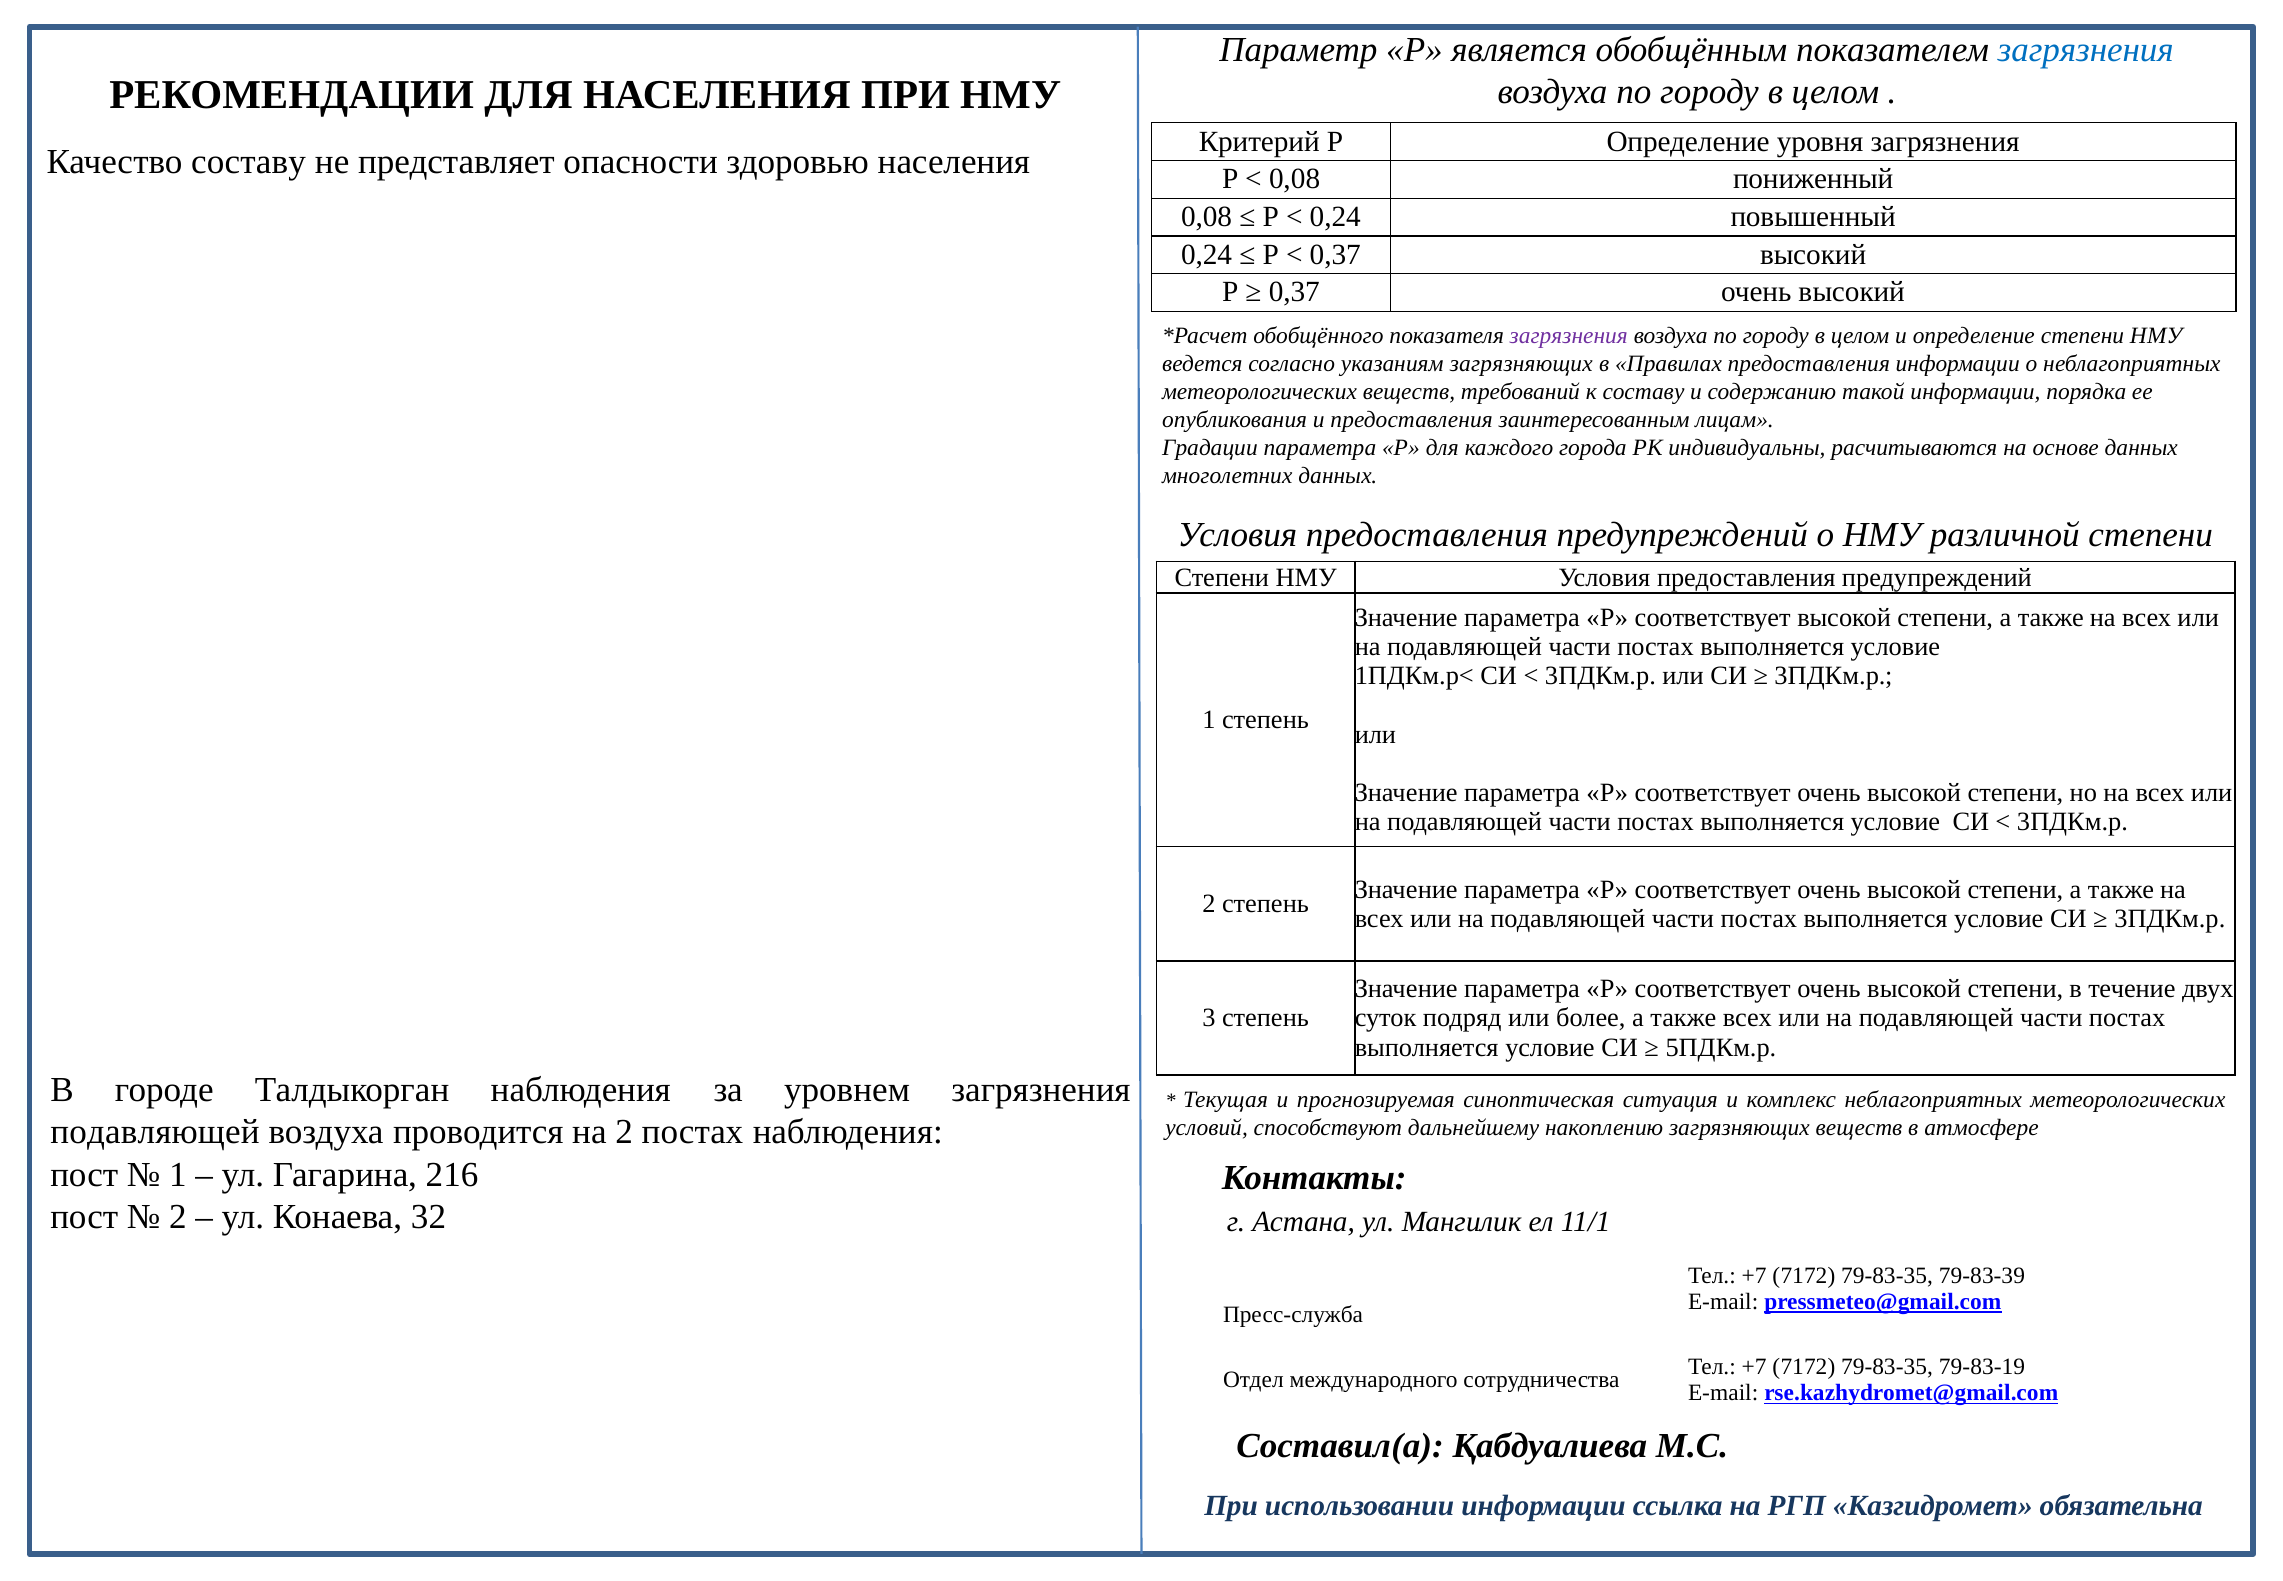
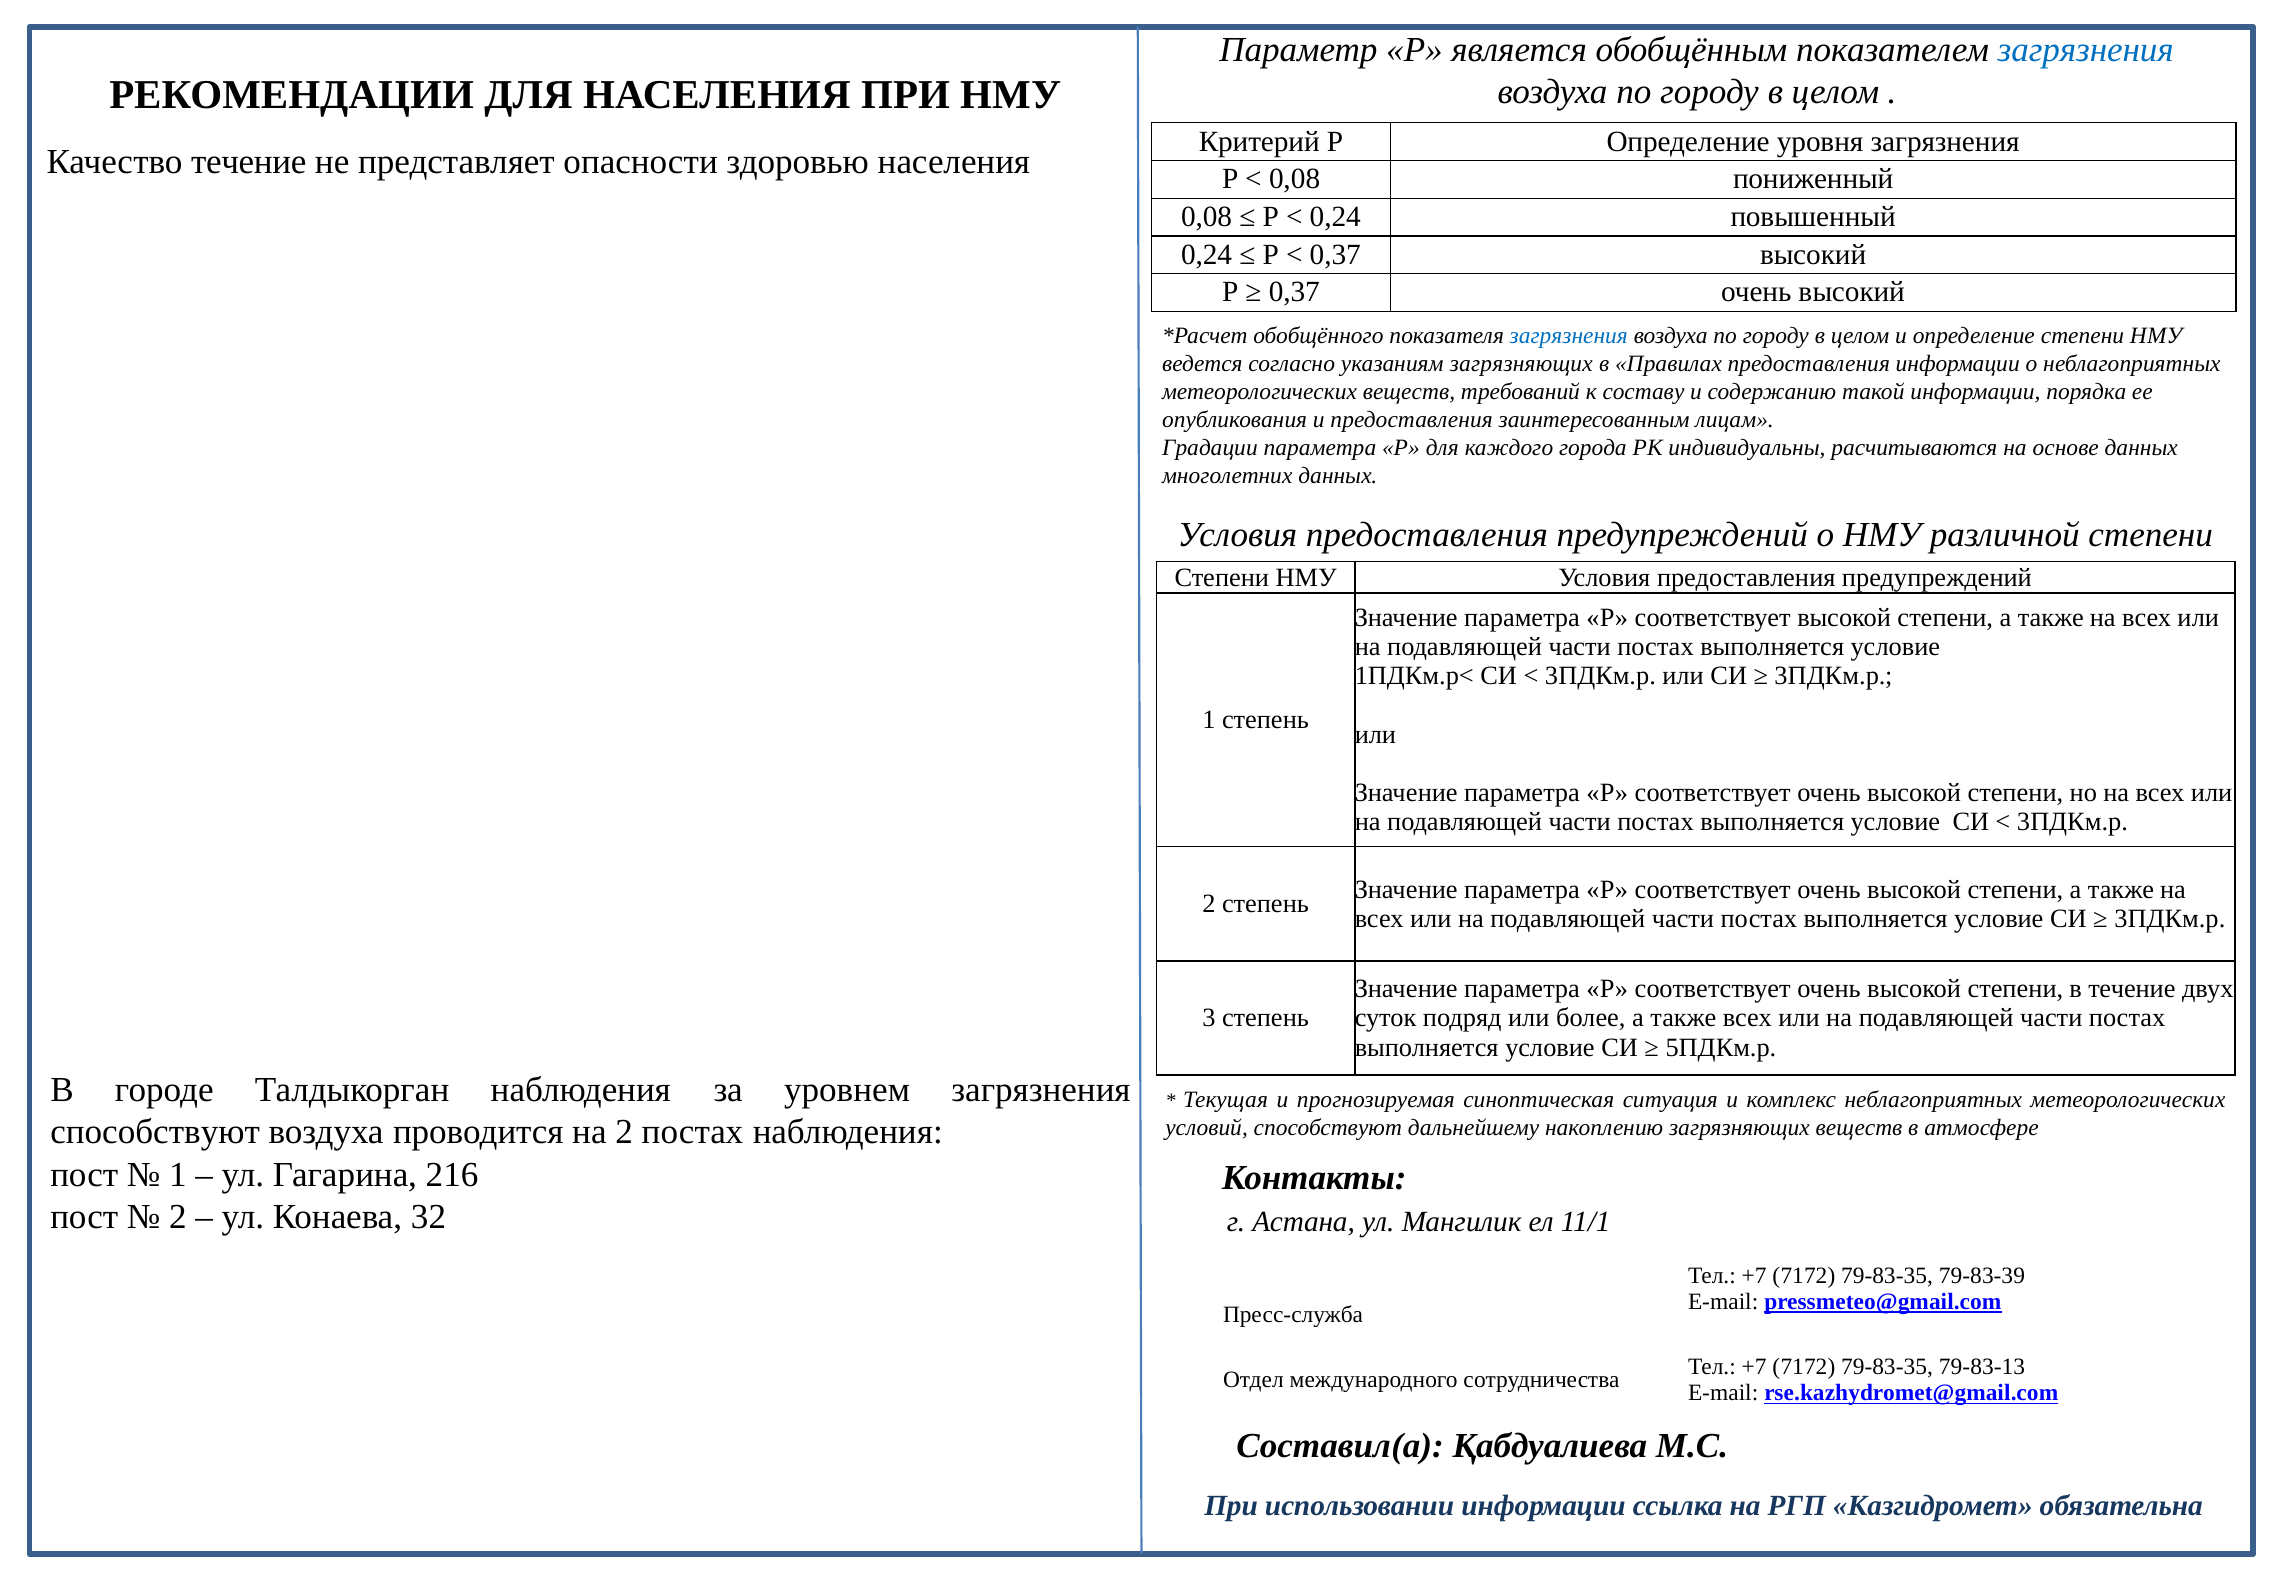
Качество составу: составу -> течение
загрязнения at (1569, 335) colour: purple -> blue
подавляющей at (155, 1132): подавляющей -> способствуют
79-83-19: 79-83-19 -> 79-83-13
